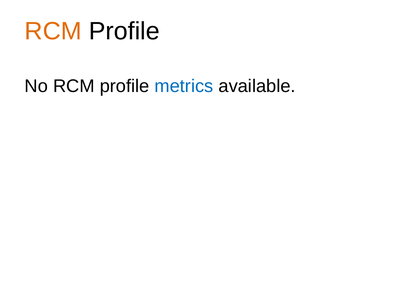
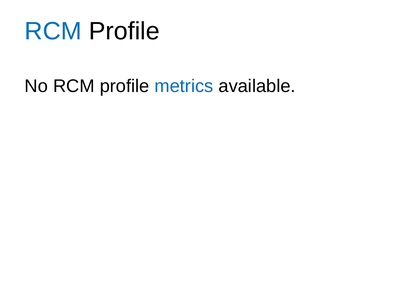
RCM at (53, 31) colour: orange -> blue
